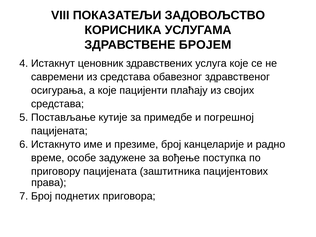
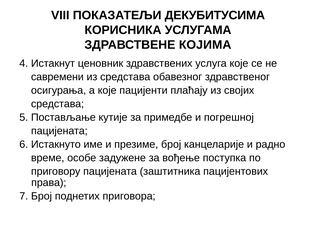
ЗАДОВОЉСТВО: ЗАДОВОЉСТВО -> ДЕКУБИТУСИМА
БРОЈЕМ: БРОЈЕМ -> КОЈИМА
